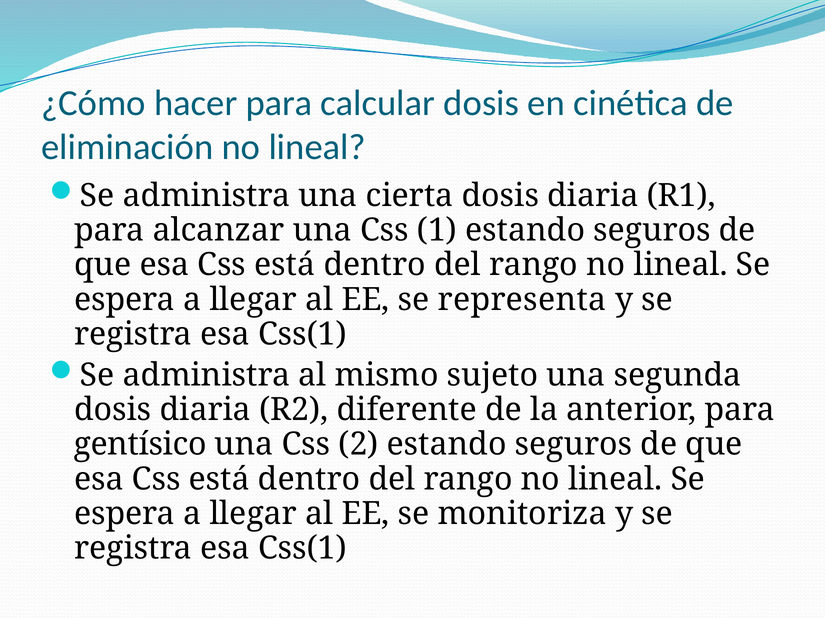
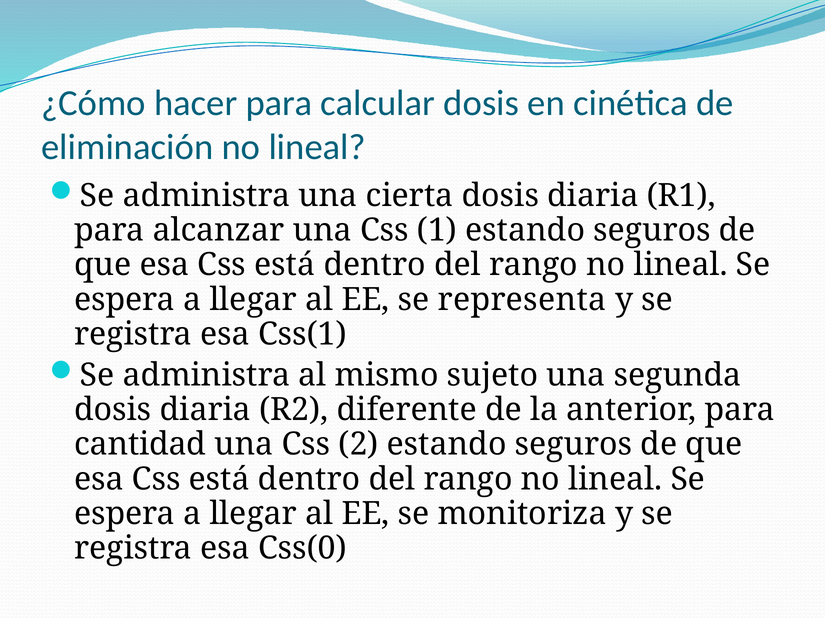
gentísico: gentísico -> cantidad
Css(1 at (302, 549): Css(1 -> Css(0
